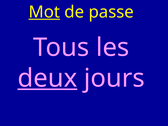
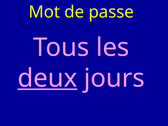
Mot underline: present -> none
